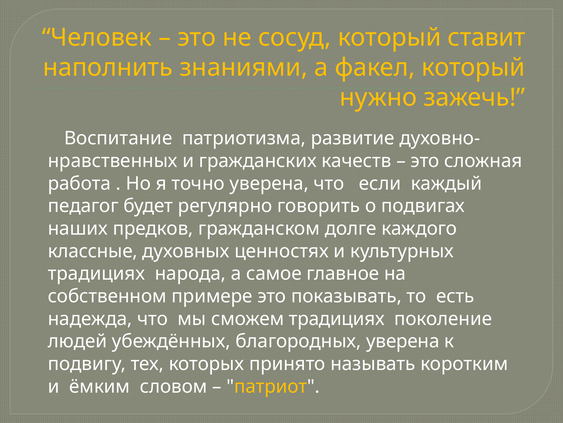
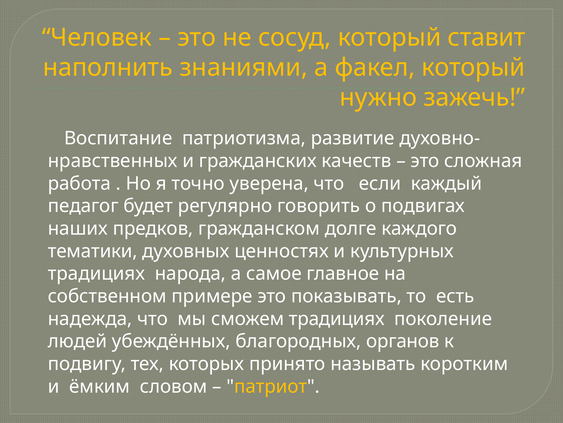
классные: классные -> тематики
благородных уверена: уверена -> органов
